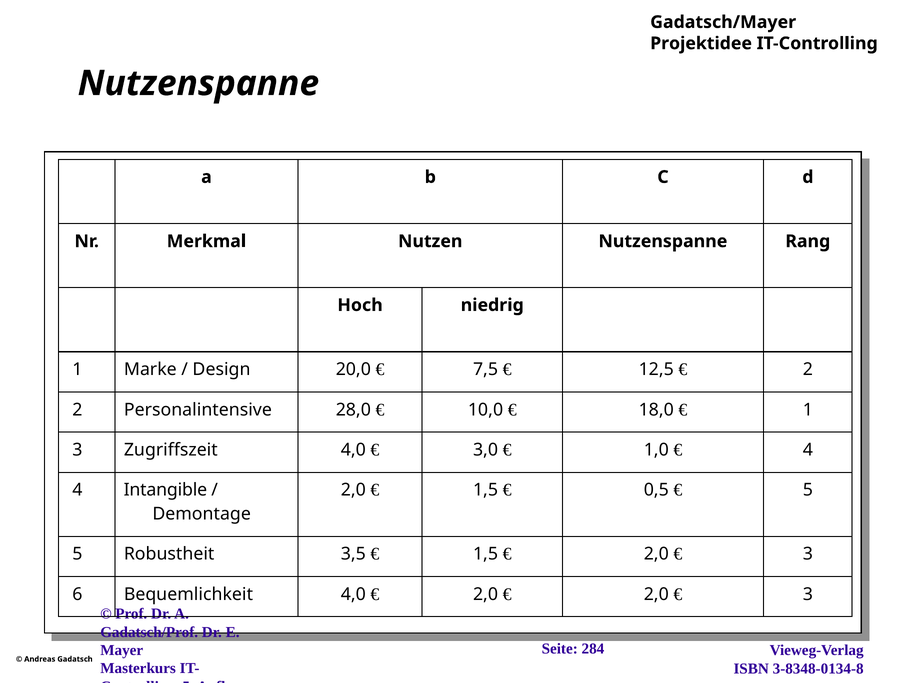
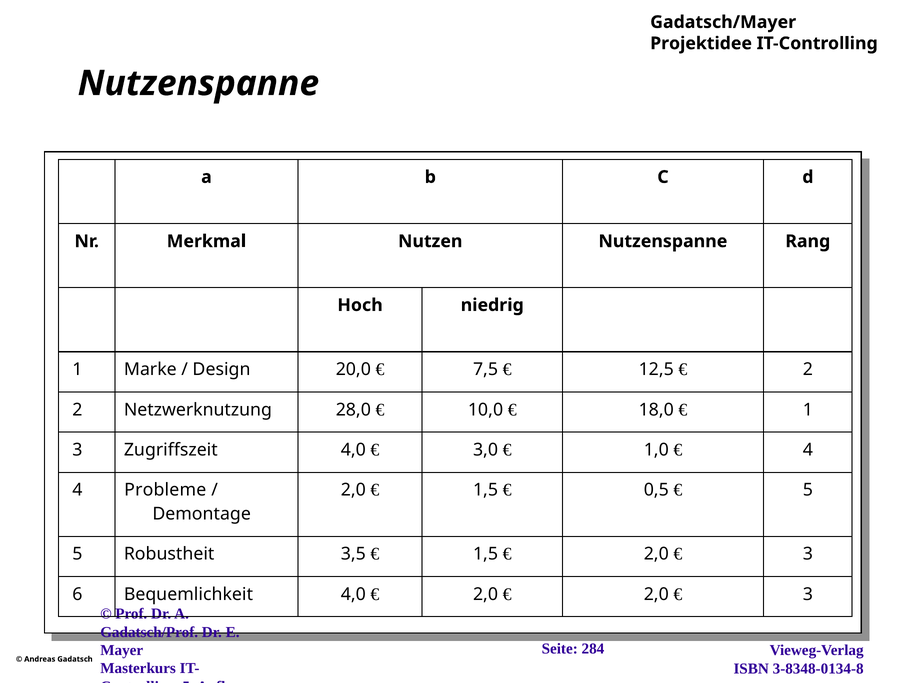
Personalintensive: Personalintensive -> Netzwerknutzung
Intangible: Intangible -> Probleme
